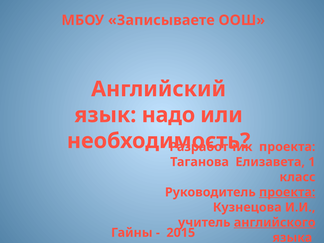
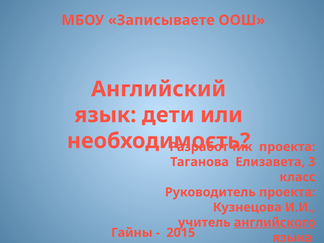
надо: надо -> дети
1: 1 -> 3
проекта at (287, 192) underline: present -> none
